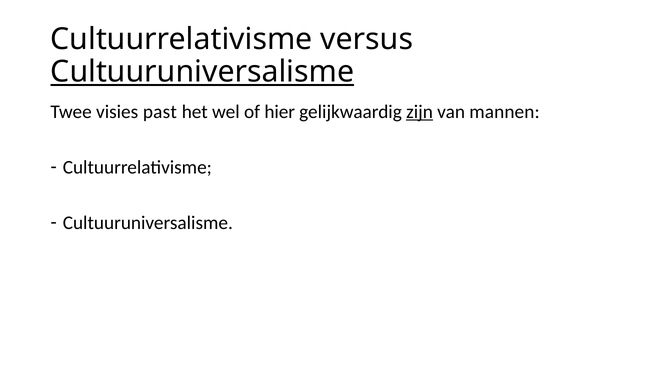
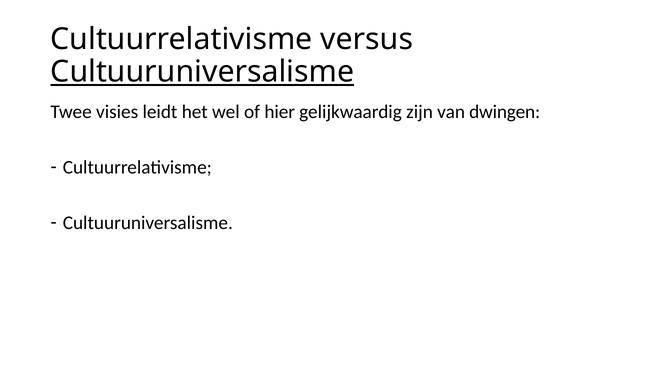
past: past -> leidt
zijn underline: present -> none
mannen: mannen -> dwingen
